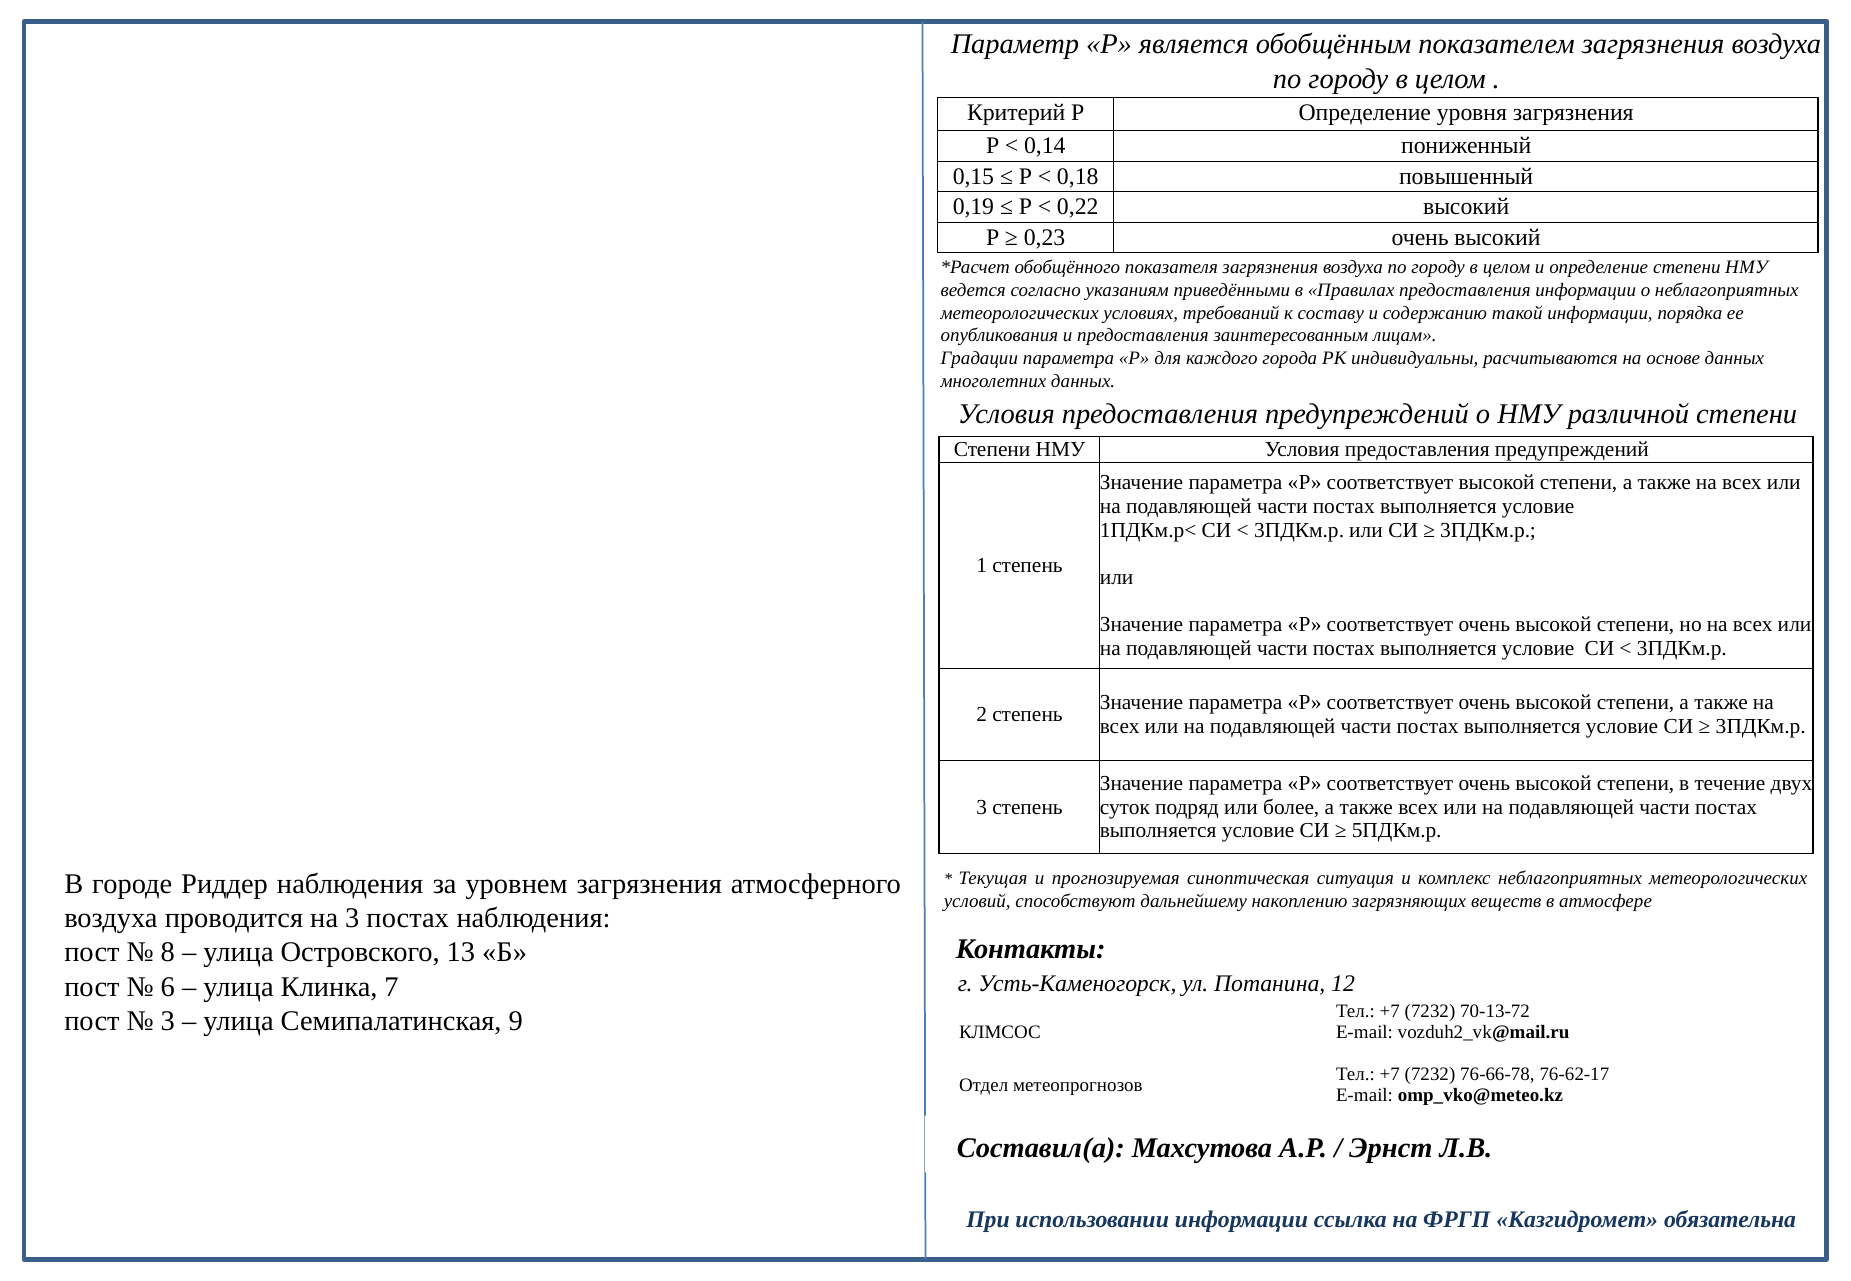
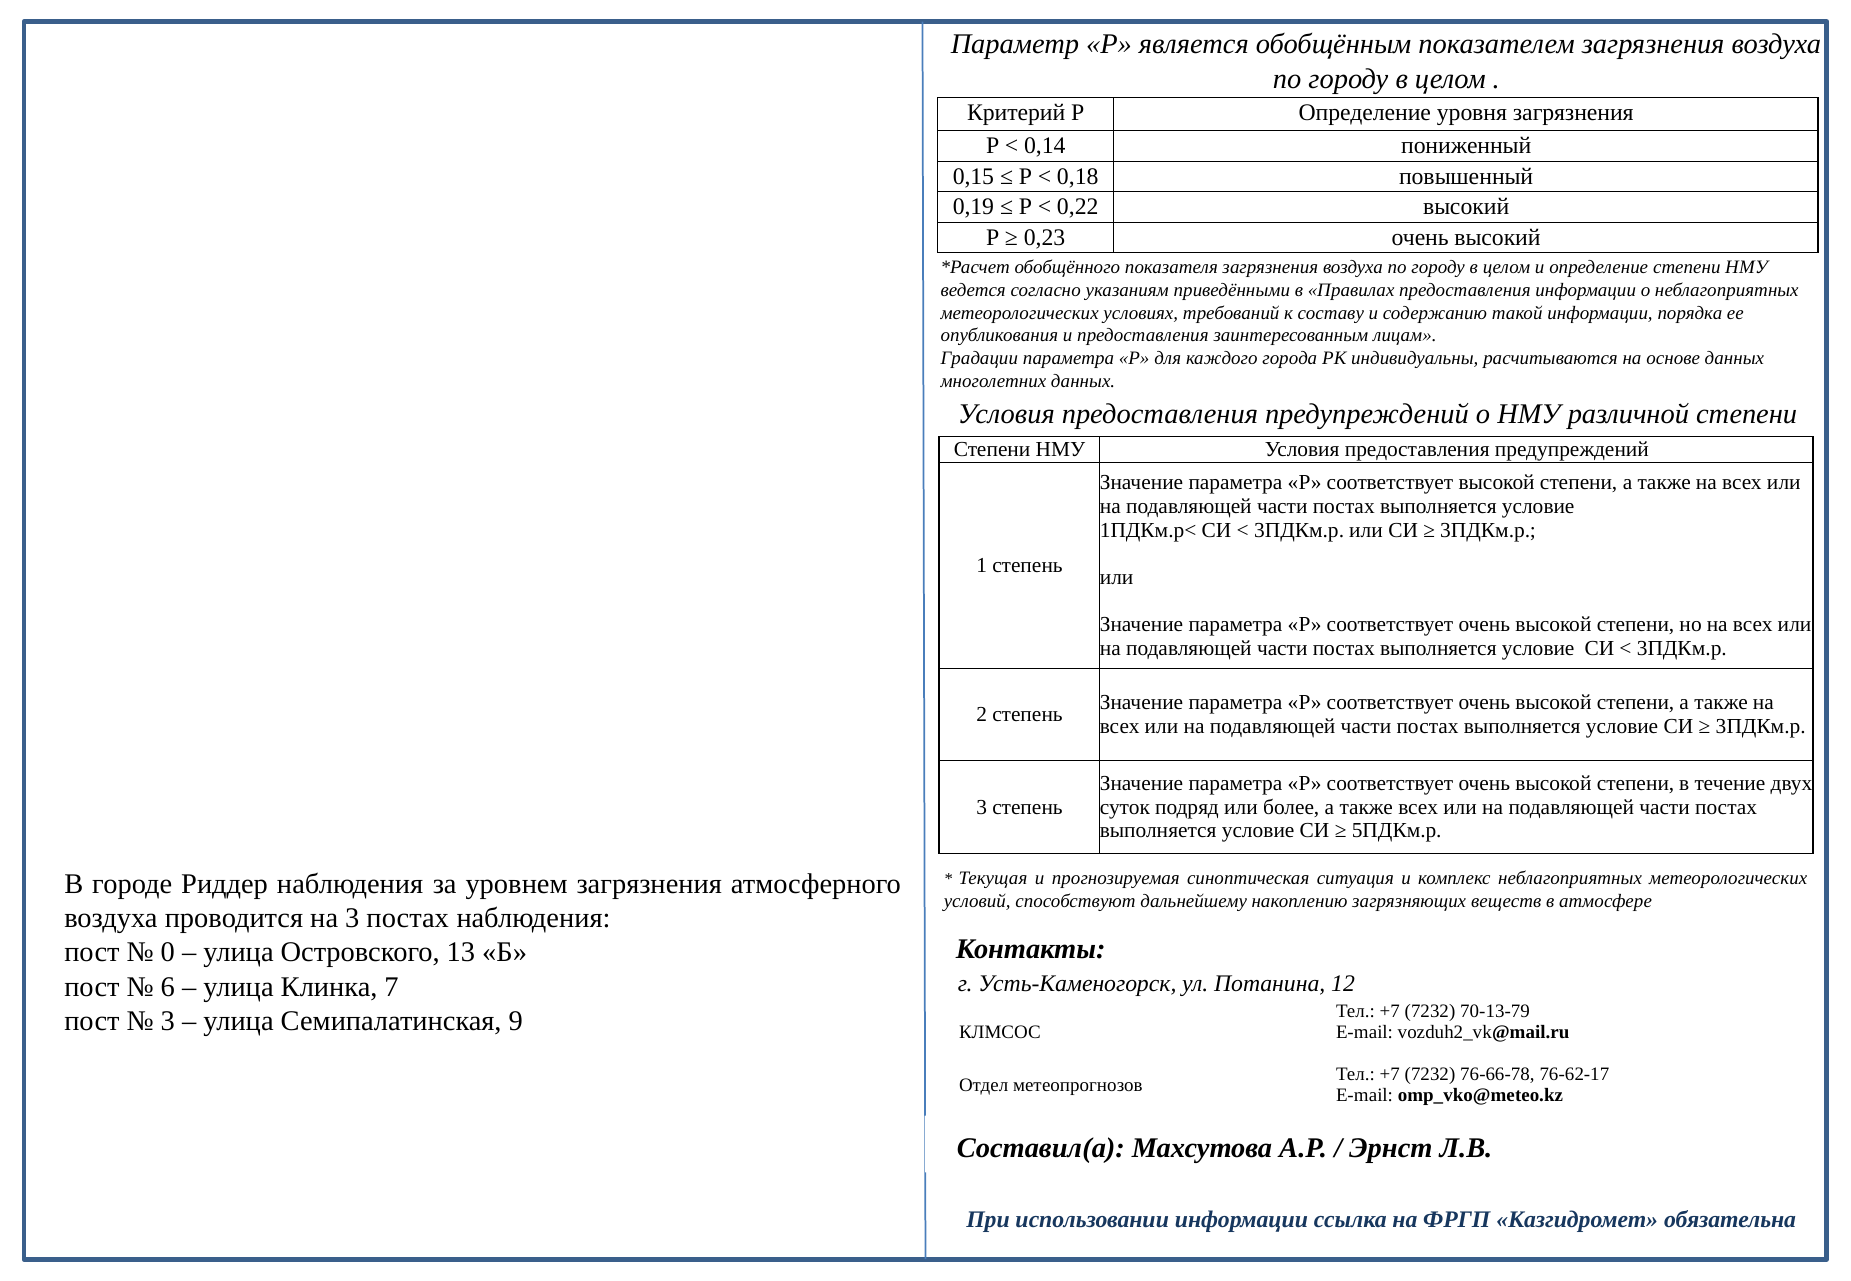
8: 8 -> 0
70-13-72: 70-13-72 -> 70-13-79
